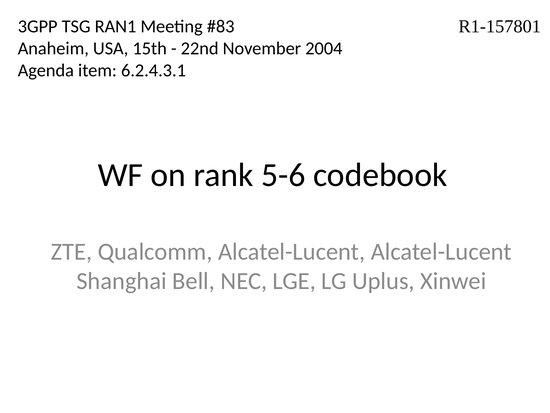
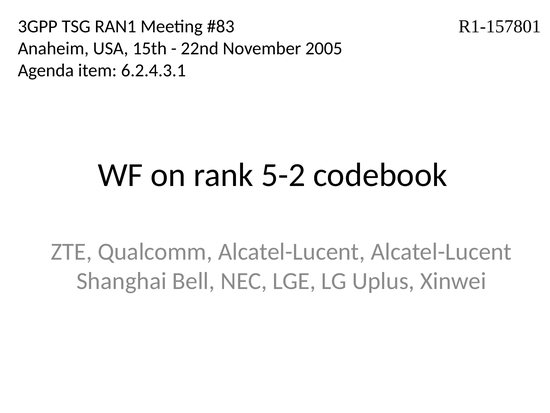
2004: 2004 -> 2005
5-6: 5-6 -> 5-2
